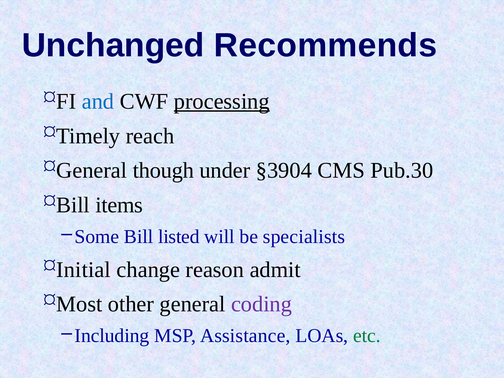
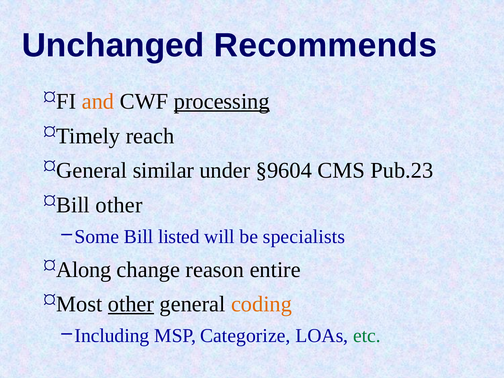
and colour: blue -> orange
though: though -> similar
§3904: §3904 -> §9604
Pub.30: Pub.30 -> Pub.23
Bill items: items -> other
Initial: Initial -> Along
admit: admit -> entire
other at (131, 304) underline: none -> present
coding colour: purple -> orange
Assistance: Assistance -> Categorize
